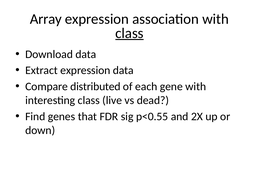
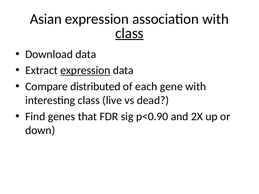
Array: Array -> Asian
expression at (85, 70) underline: none -> present
p<0.55: p<0.55 -> p<0.90
